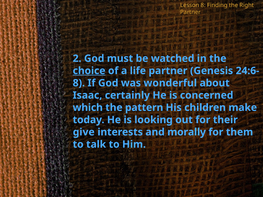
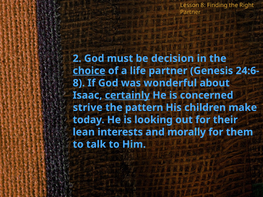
watched: watched -> decision
certainly underline: none -> present
which: which -> strive
give: give -> lean
